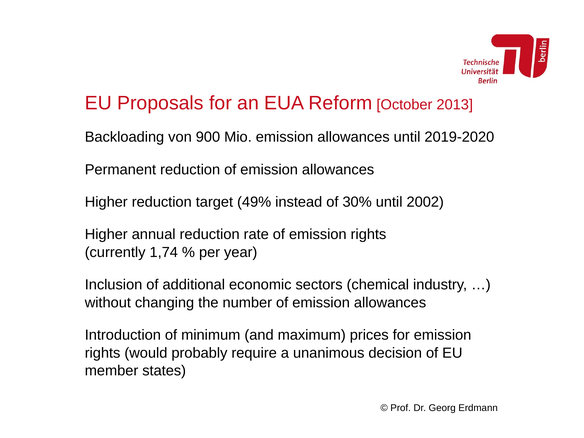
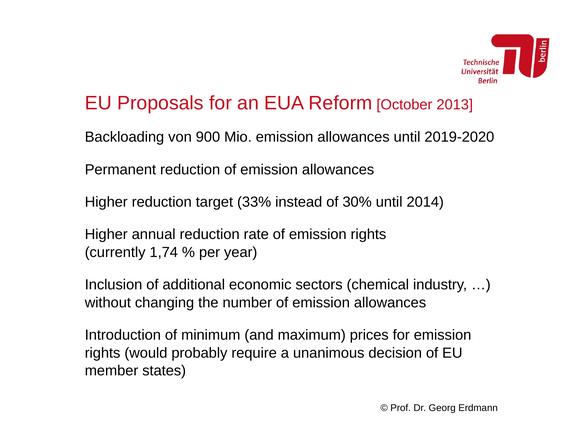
49%: 49% -> 33%
2002: 2002 -> 2014
